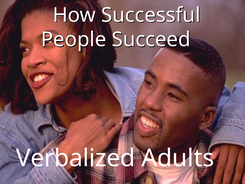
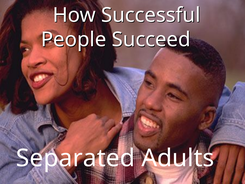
Verbalized: Verbalized -> Separated
